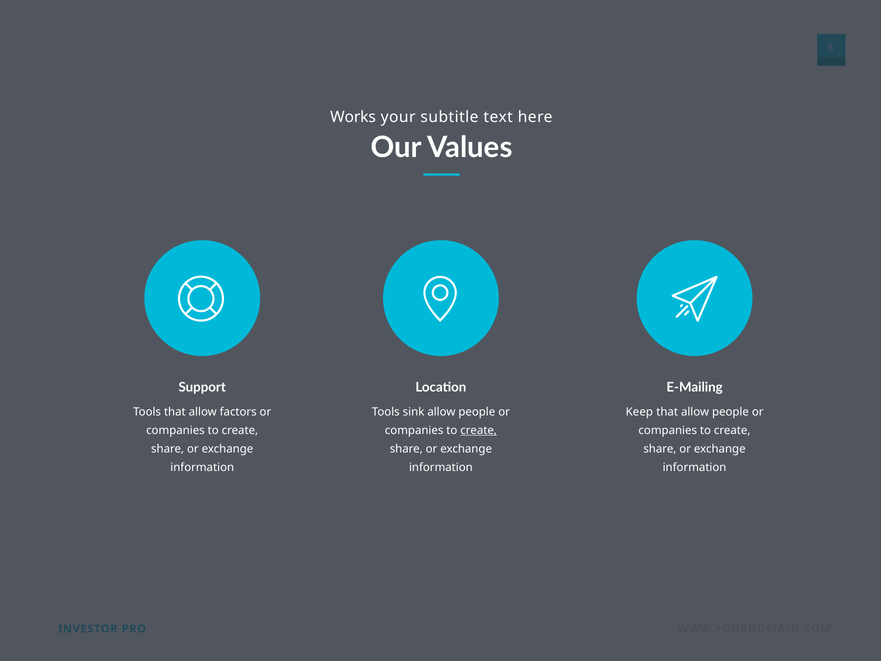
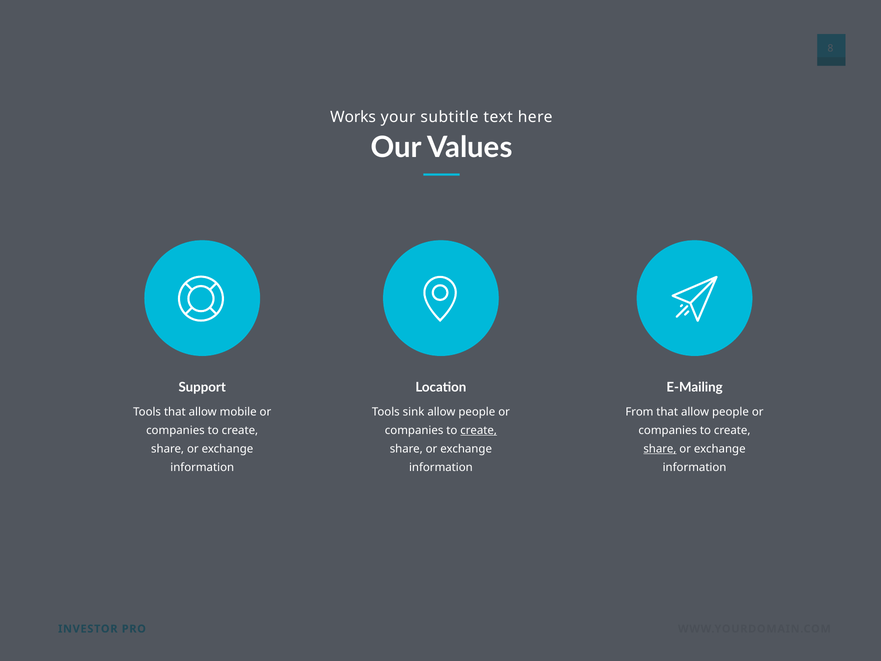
factors: factors -> mobile
Keep: Keep -> From
share at (660, 449) underline: none -> present
